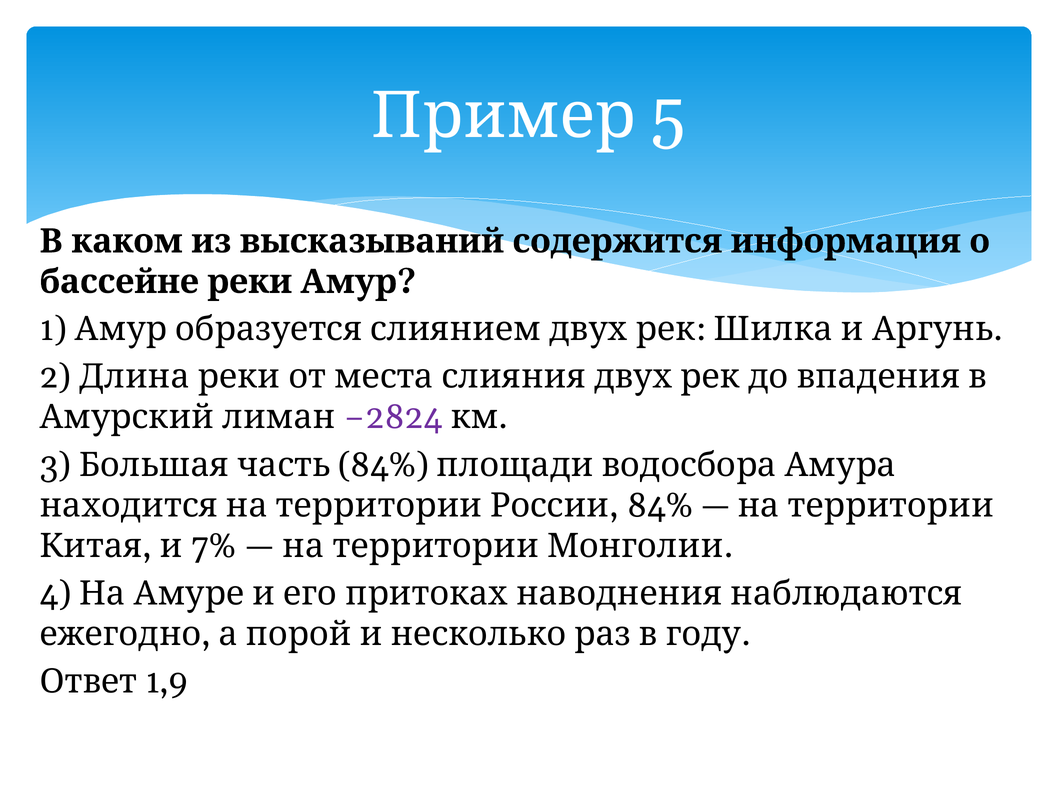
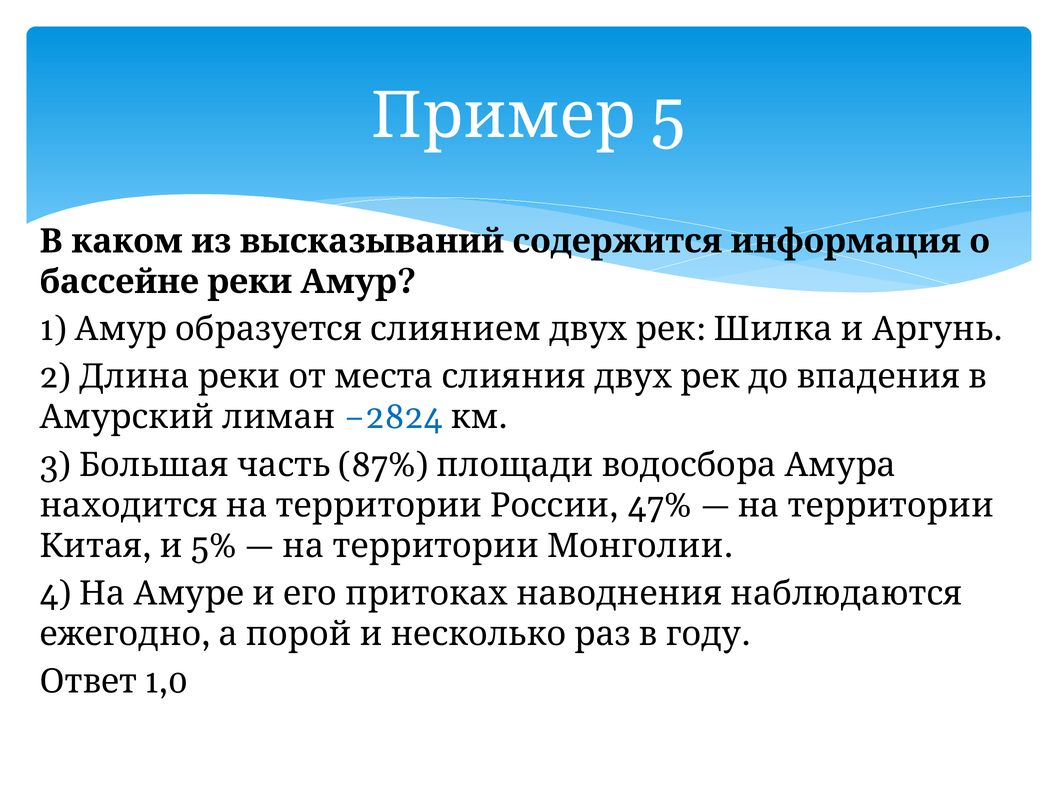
−2824 colour: purple -> blue
3 84%: 84% -> 87%
84% at (660, 505): 84% -> 47%
7%: 7% -> 5%
1,9: 1,9 -> 1,0
